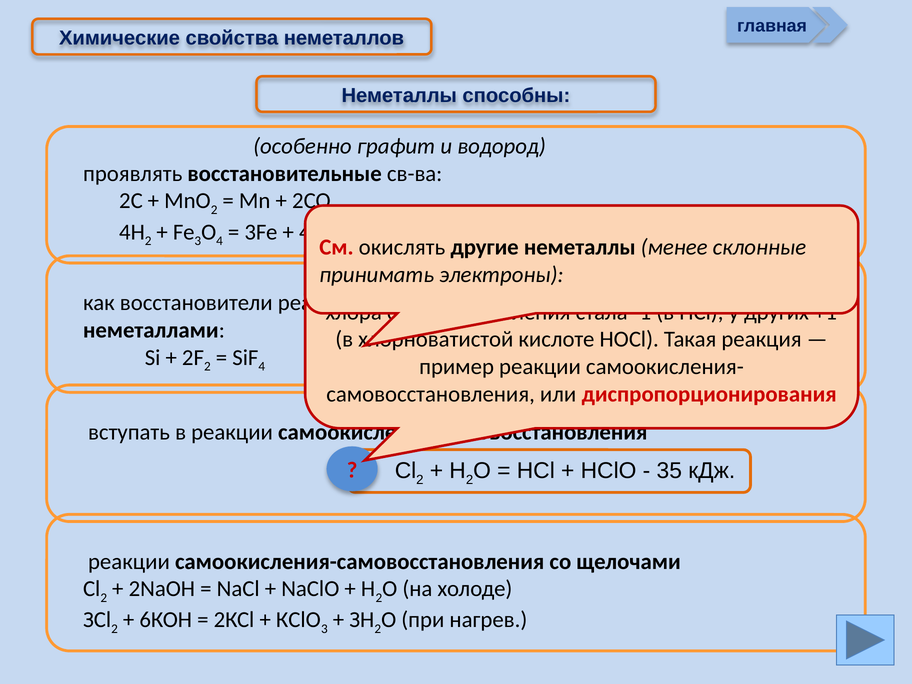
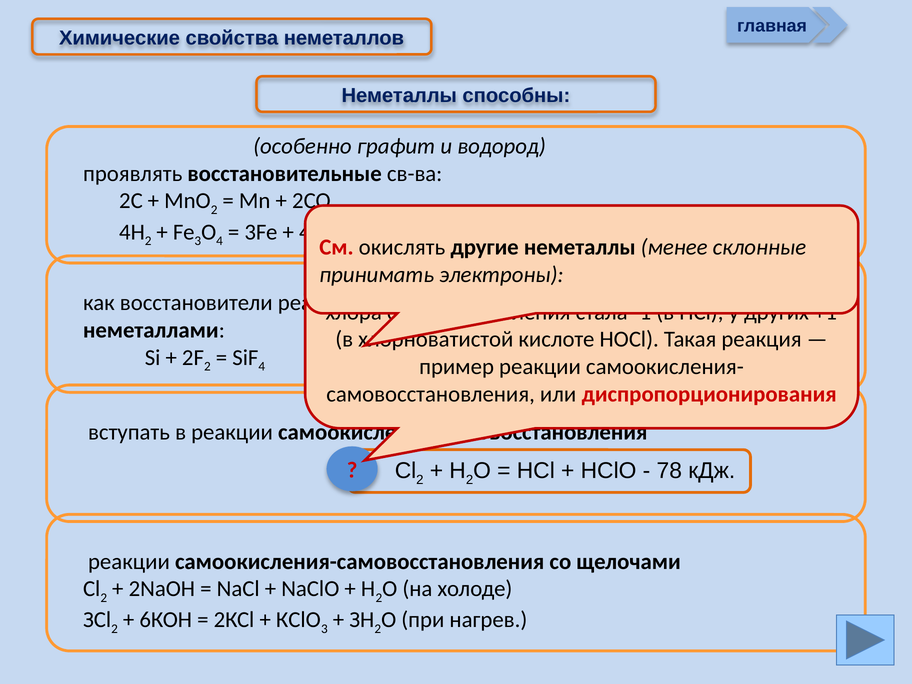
35: 35 -> 78
